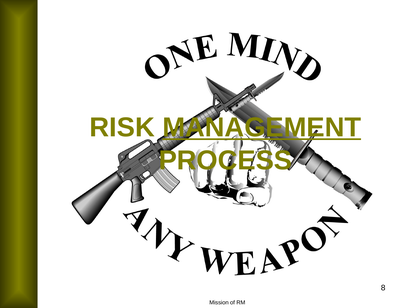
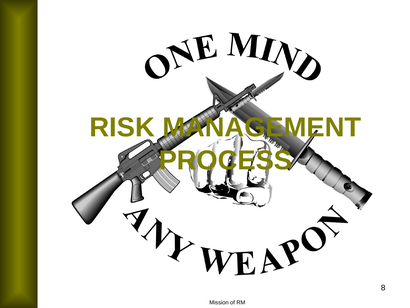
MANAGEMENT underline: present -> none
